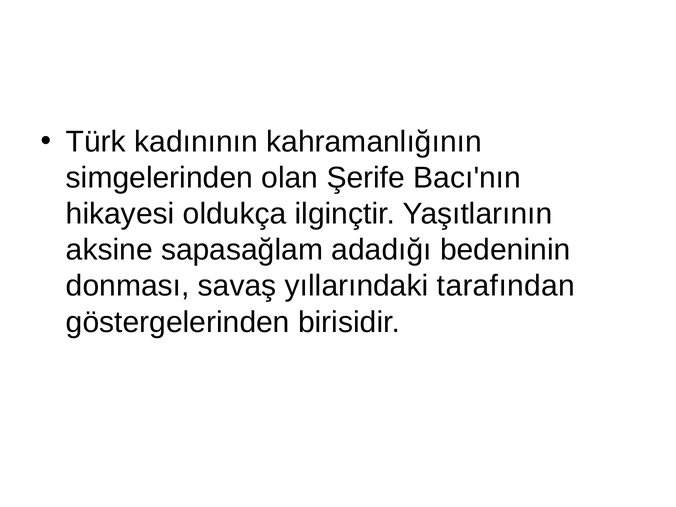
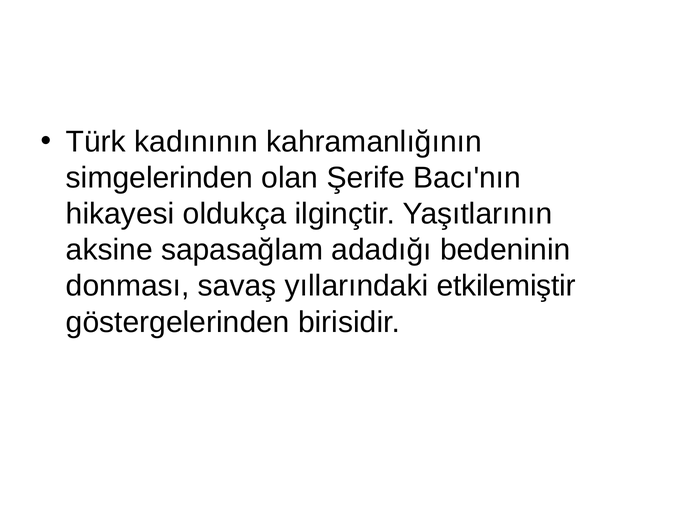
tarafından: tarafından -> etkilemiştir
